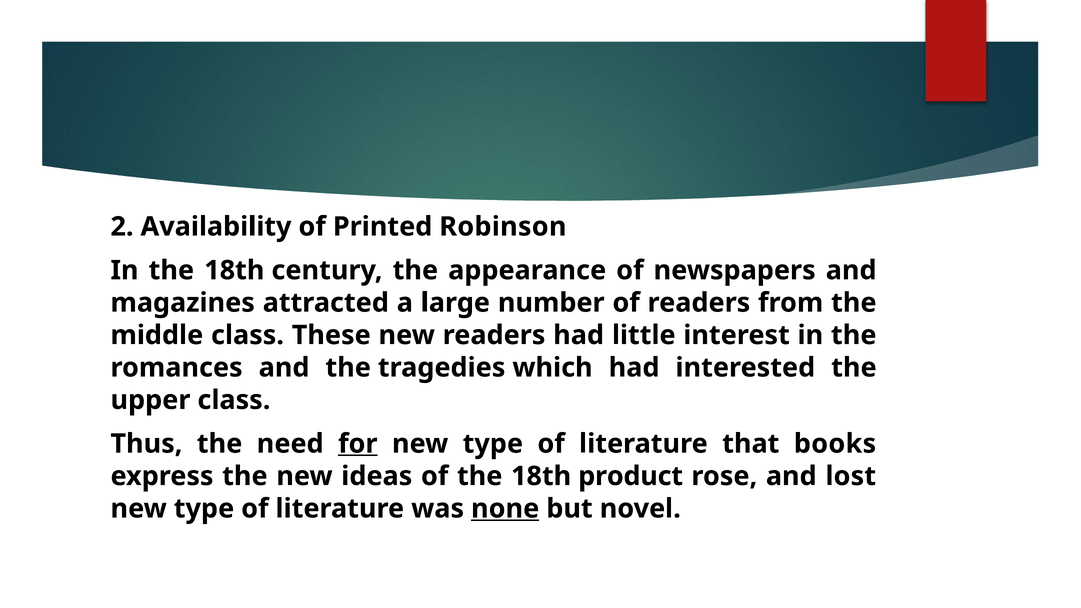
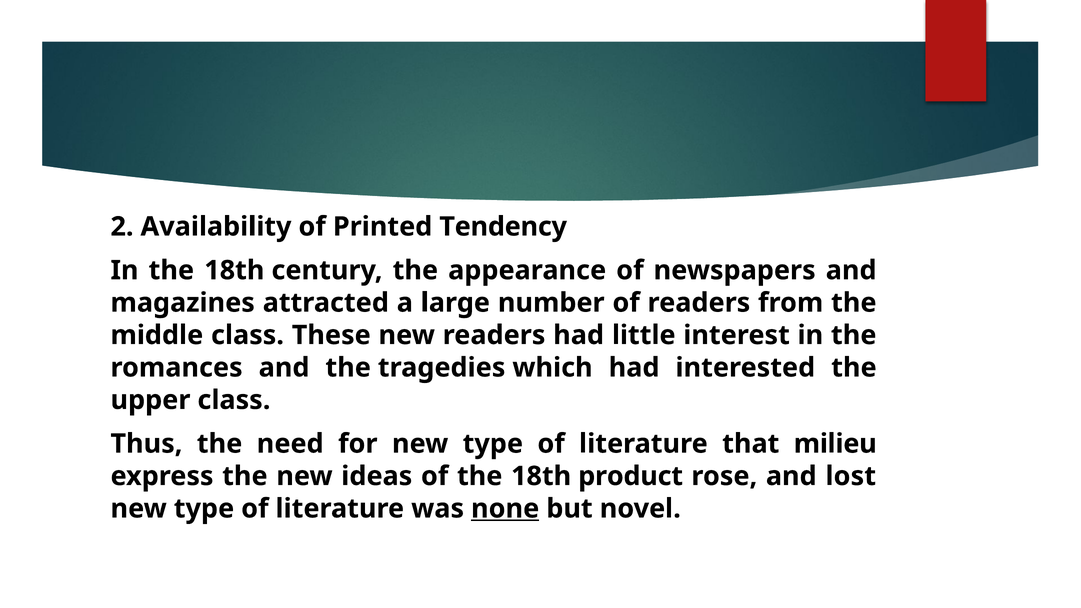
Robinson: Robinson -> Tendency
for underline: present -> none
books: books -> milieu
